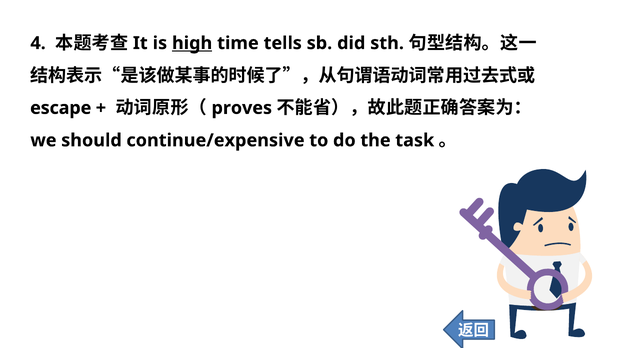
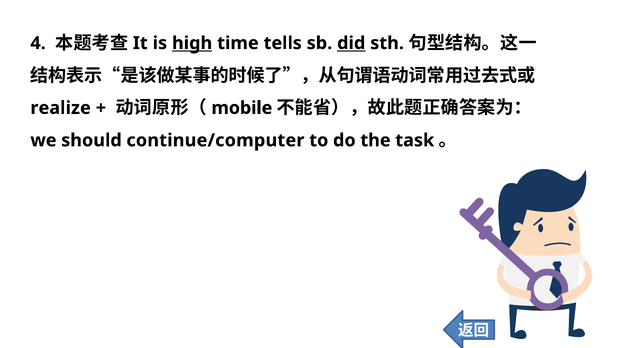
did underline: none -> present
escape: escape -> realize
proves: proves -> mobile
continue/expensive: continue/expensive -> continue/computer
